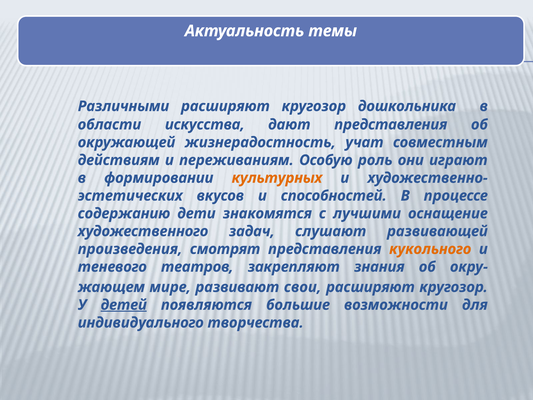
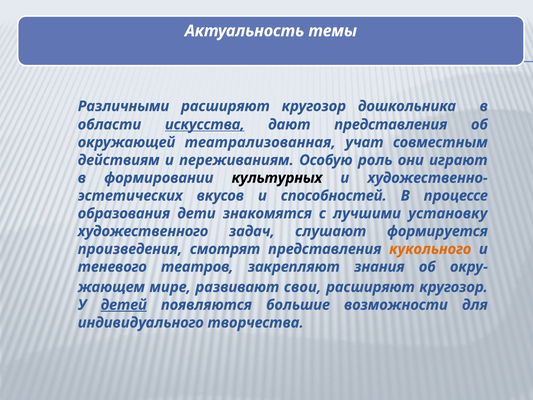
искусства underline: none -> present
жизнерадостность: жизнерадостность -> театрализованная
культурных colour: orange -> black
содержанию: содержанию -> образования
оснащение: оснащение -> установку
развивающей: развивающей -> формируется
